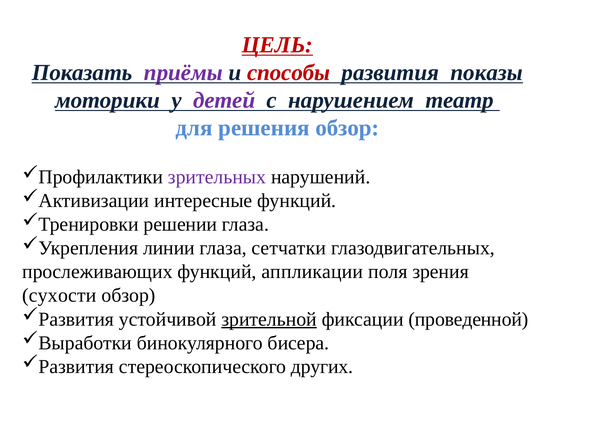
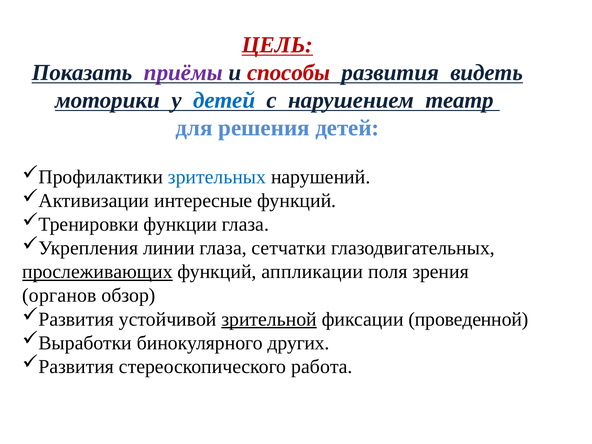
показы: показы -> видеть
детей at (224, 100) colour: purple -> blue
решения обзор: обзор -> детей
зрительных colour: purple -> blue
решении: решении -> функции
прослеживающих underline: none -> present
сухости: сухости -> органов
бисера: бисера -> других
других: других -> работа
